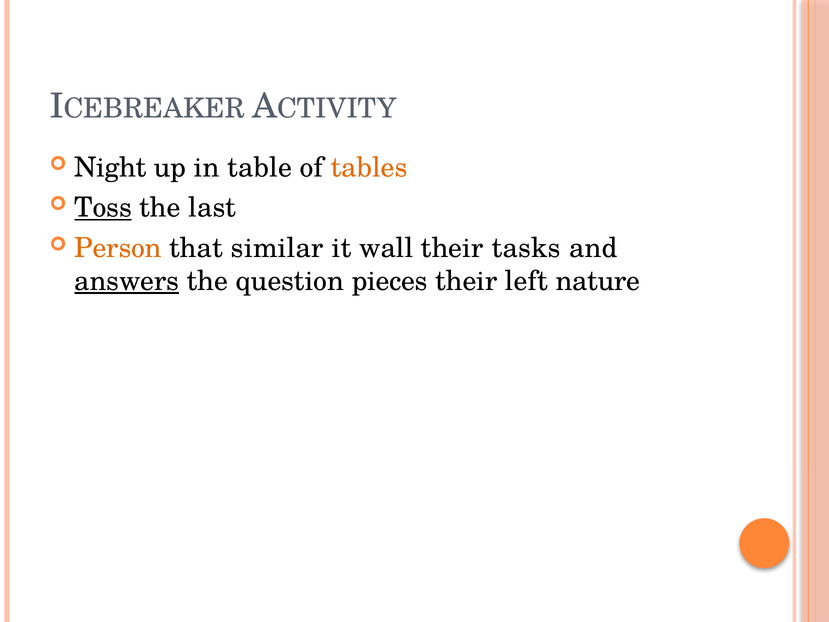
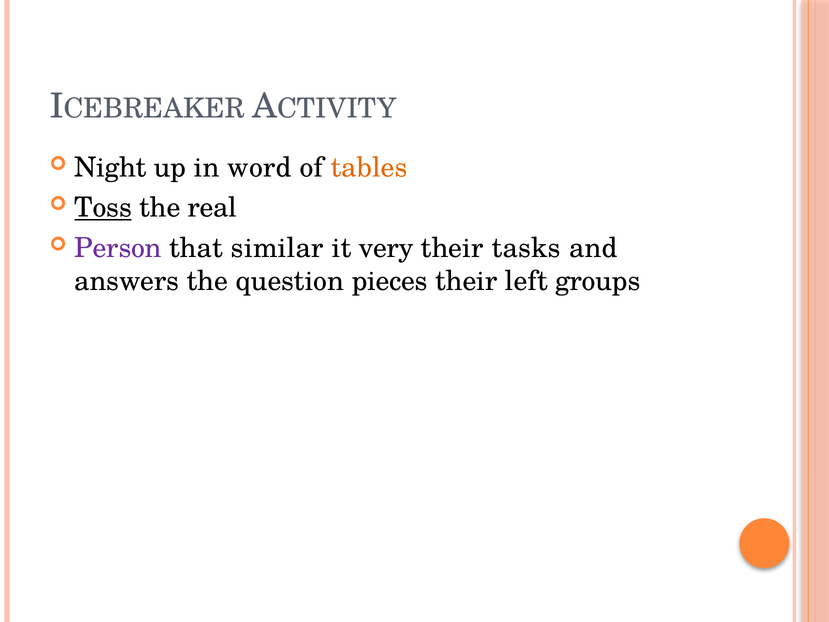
table: table -> word
last: last -> real
Person colour: orange -> purple
wall: wall -> very
answers underline: present -> none
nature: nature -> groups
